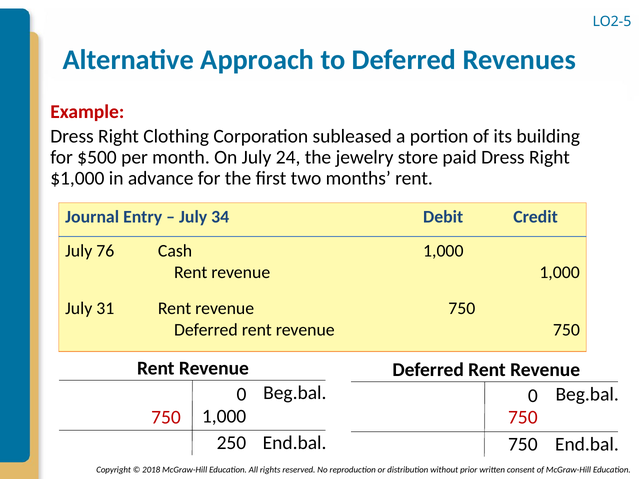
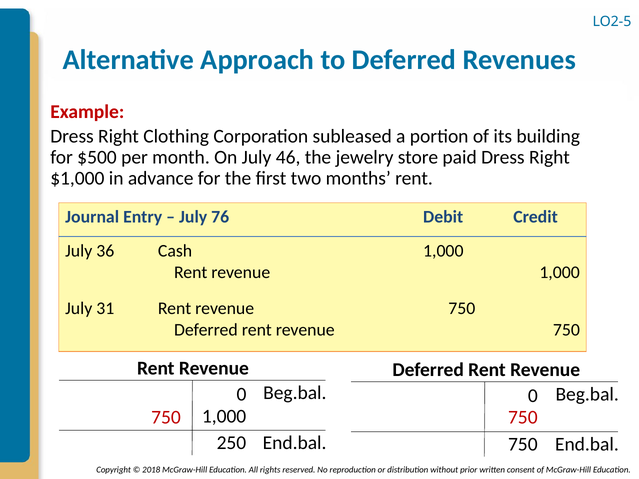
24: 24 -> 46
34: 34 -> 76
76: 76 -> 36
